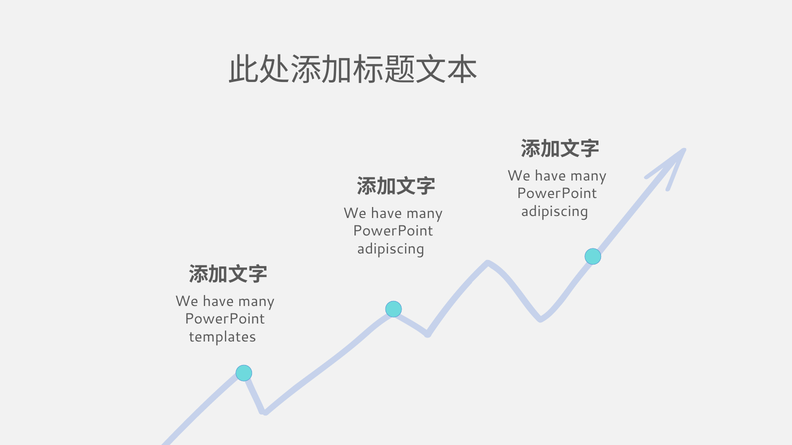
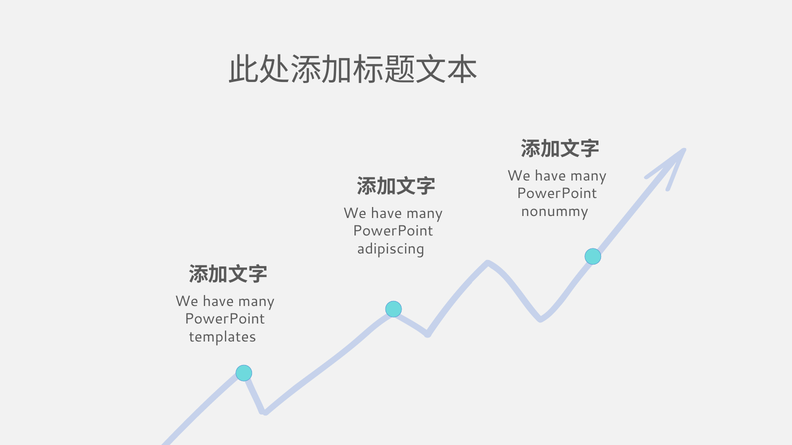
adipiscing at (555, 212): adipiscing -> nonummy
